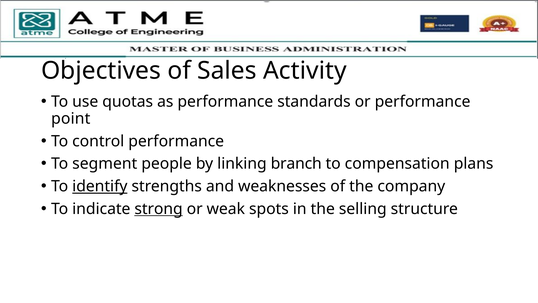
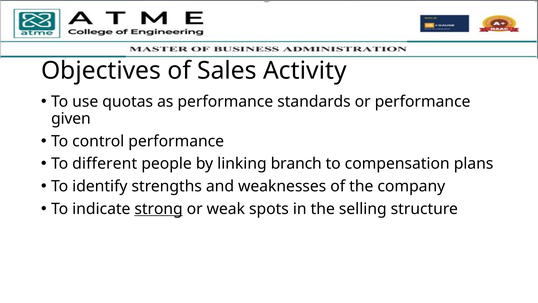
point: point -> given
segment: segment -> different
identify underline: present -> none
